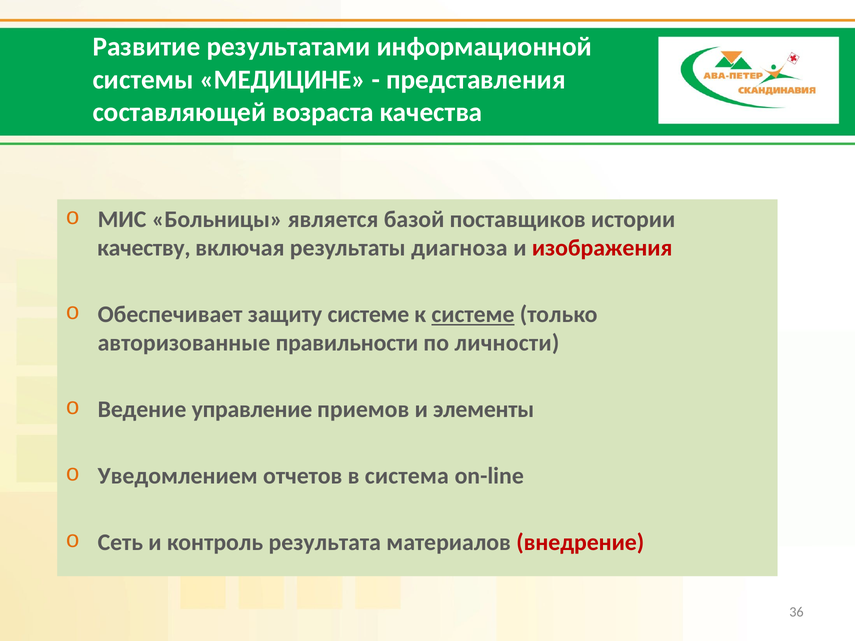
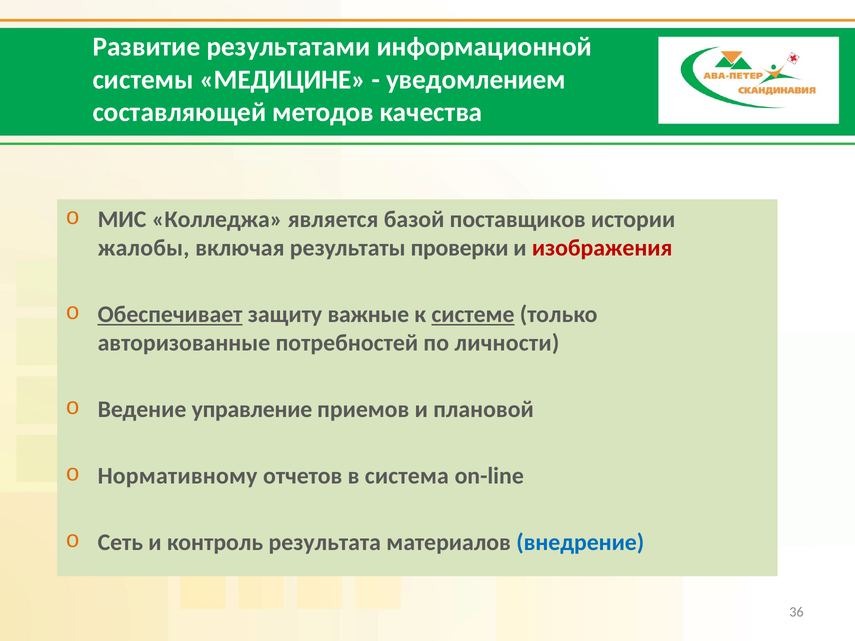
представления: представления -> уведомлением
возраста: возраста -> методов
Больницы: Больницы -> Колледжа
качеству: качеству -> жалобы
диагноза: диагноза -> проверки
Обеспечивает underline: none -> present
защиту системе: системе -> важные
правильности: правильности -> потребностей
элементы: элементы -> плановой
Уведомлением: Уведомлением -> Нормативному
внедрение colour: red -> blue
